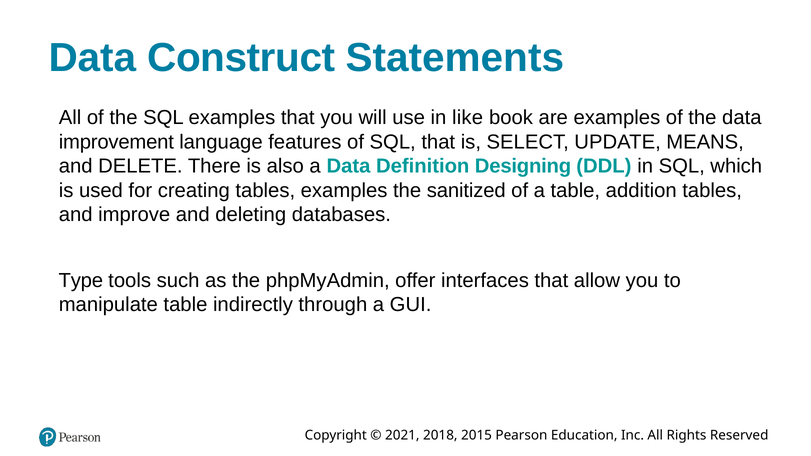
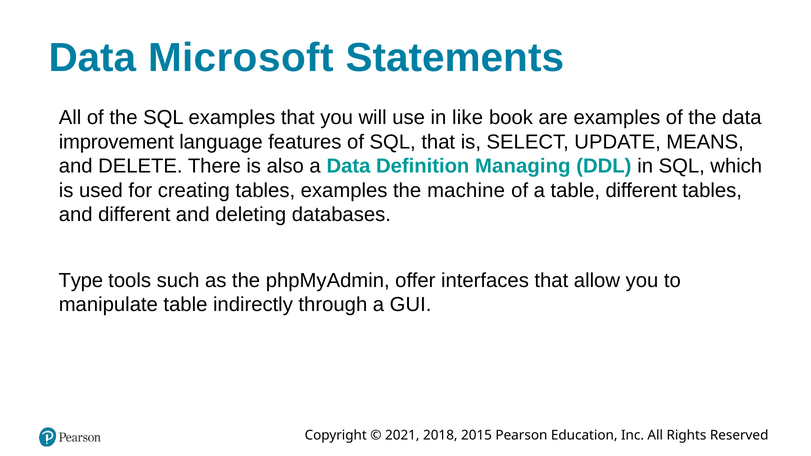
Construct: Construct -> Microsoft
Designing: Designing -> Managing
sanitized: sanitized -> machine
table addition: addition -> different
and improve: improve -> different
